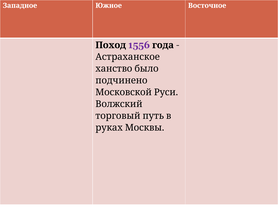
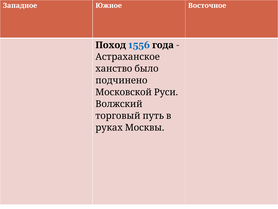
1556 colour: purple -> blue
